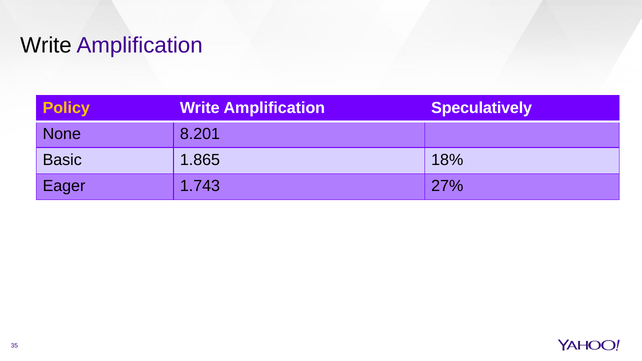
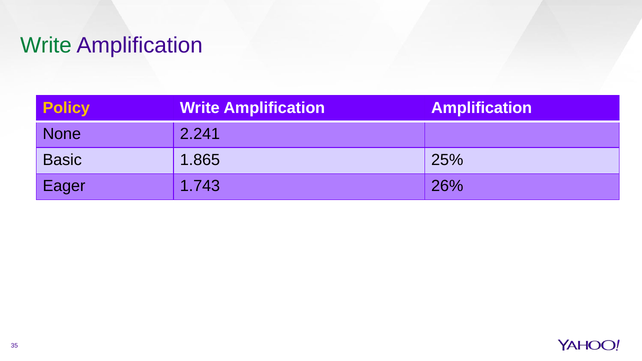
Write at (46, 46) colour: black -> green
Amplification Speculatively: Speculatively -> Amplification
8.201: 8.201 -> 2.241
18%: 18% -> 25%
27%: 27% -> 26%
